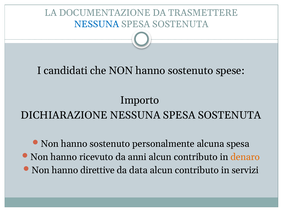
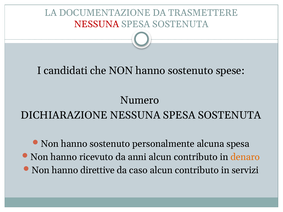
NESSUNA at (97, 24) colour: blue -> red
Importo: Importo -> Numero
data: data -> caso
